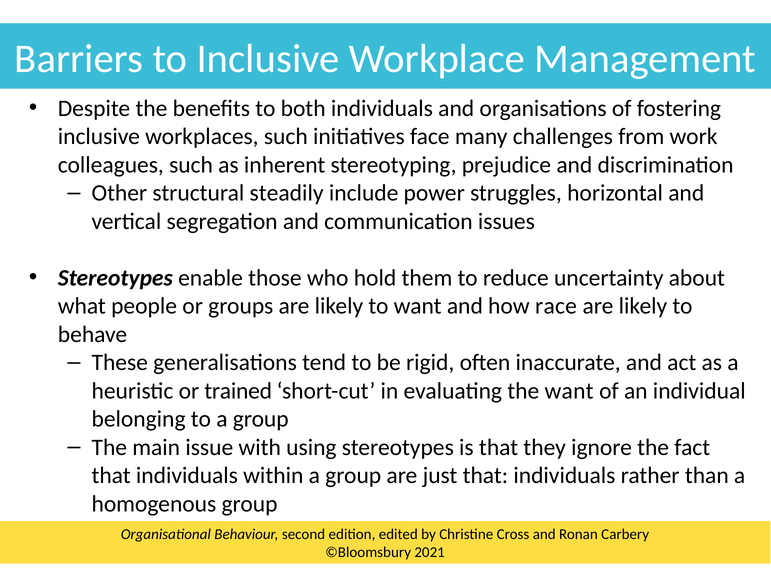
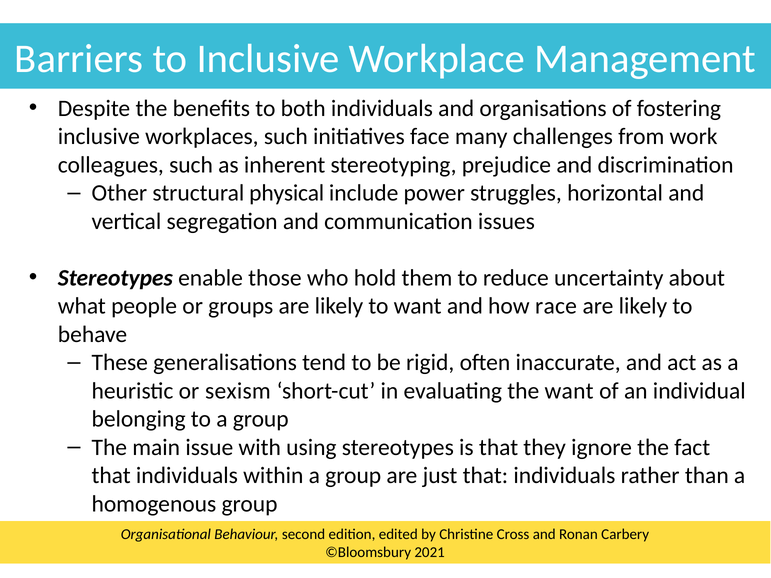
steadily: steadily -> physical
trained: trained -> sexism
